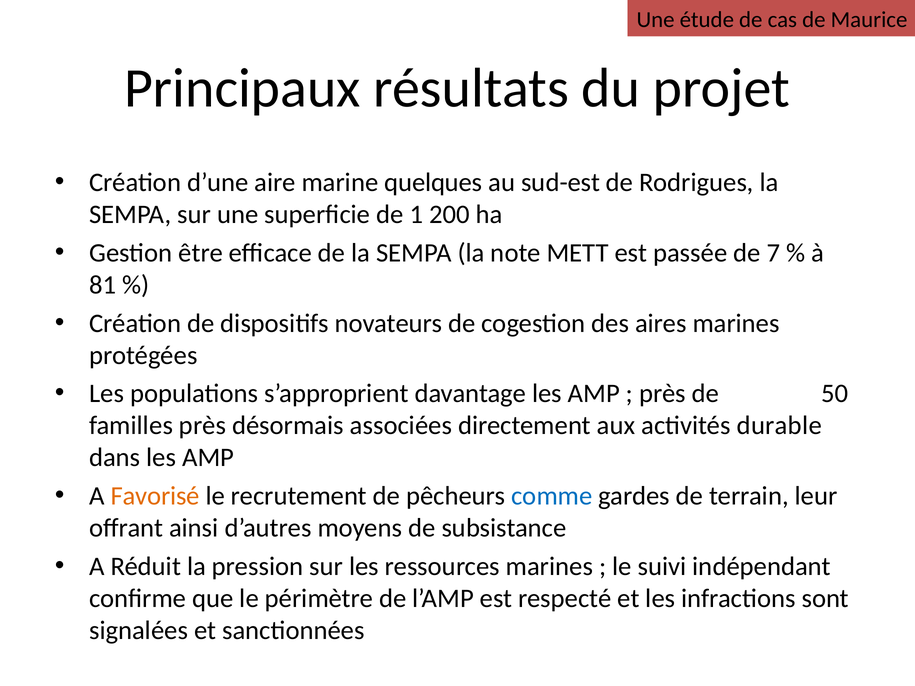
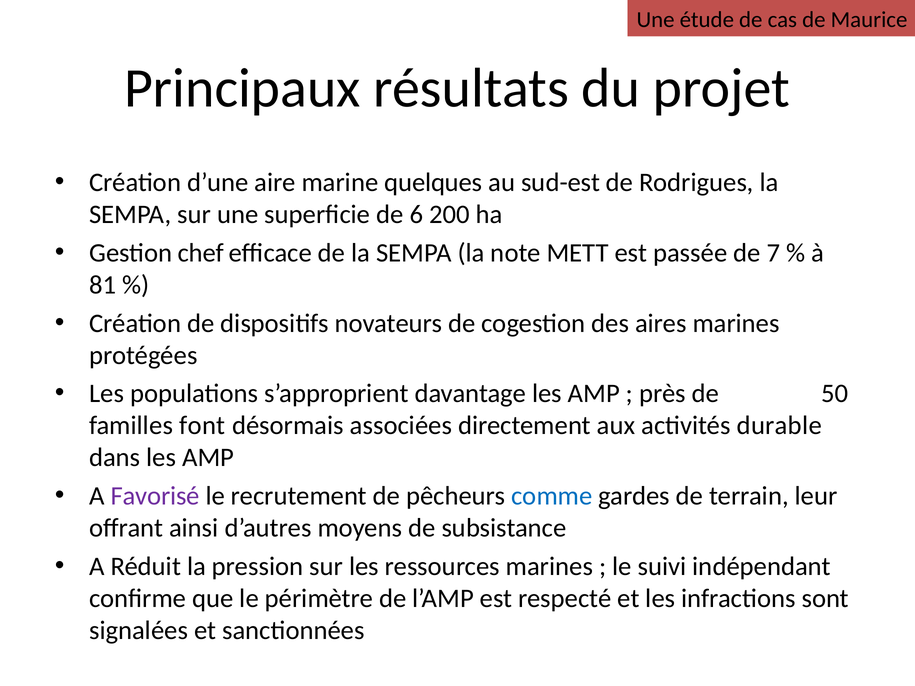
1: 1 -> 6
être: être -> chef
familles près: près -> font
Favorisé colour: orange -> purple
